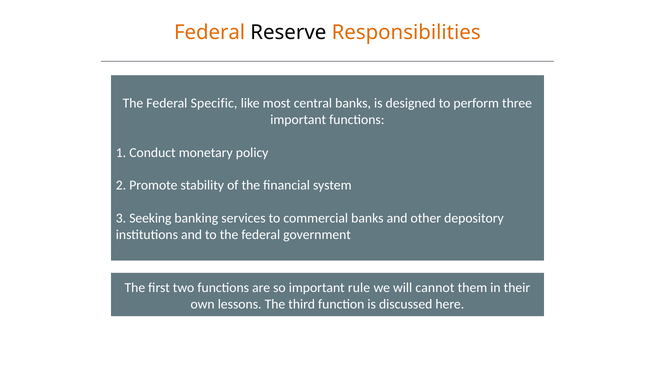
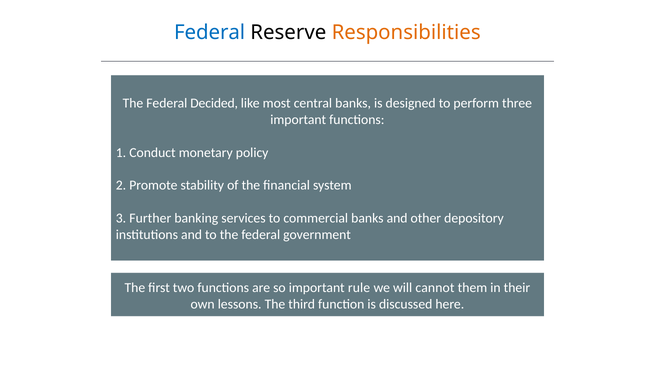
Federal at (210, 32) colour: orange -> blue
Specific: Specific -> Decided
Seeking: Seeking -> Further
